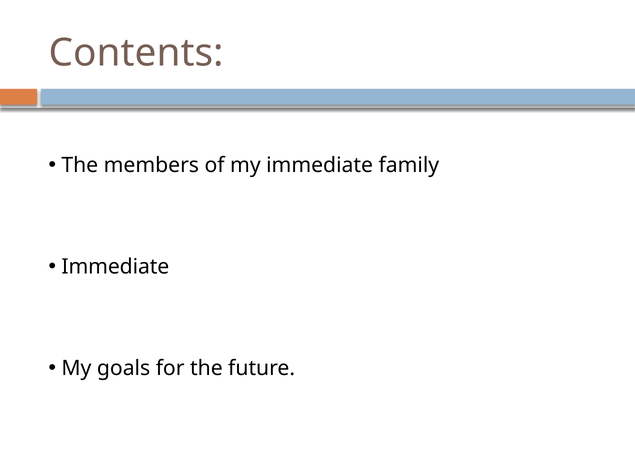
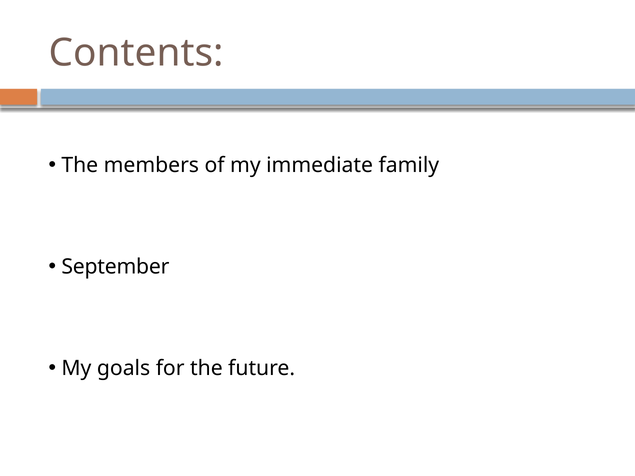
Immediate at (115, 267): Immediate -> September
